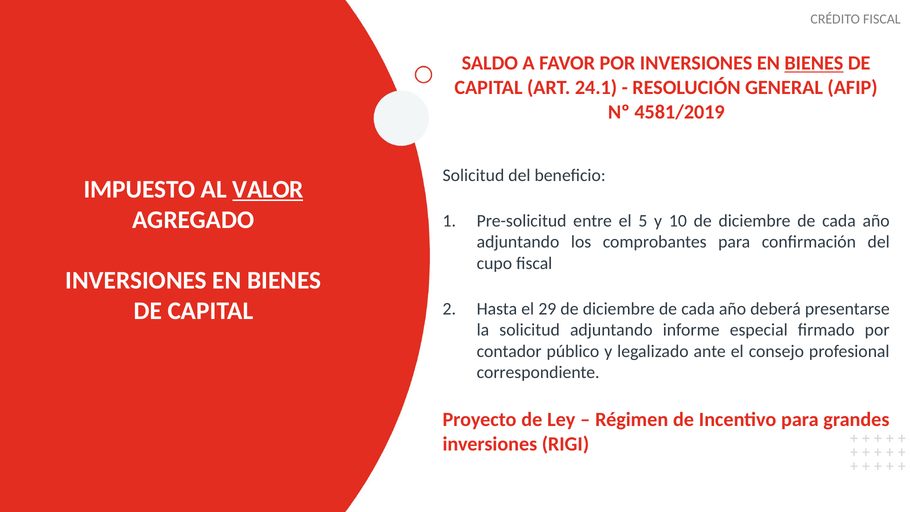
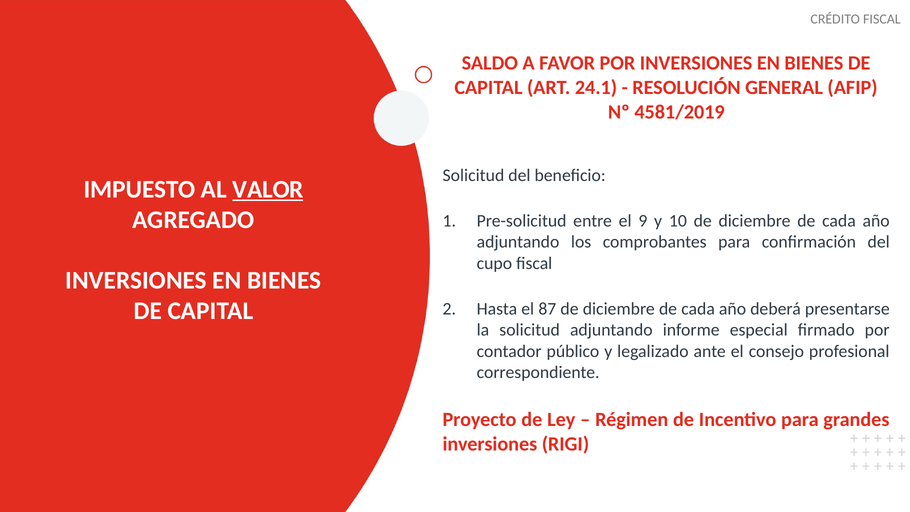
BIENES at (814, 63) underline: present -> none
5: 5 -> 9
29: 29 -> 87
